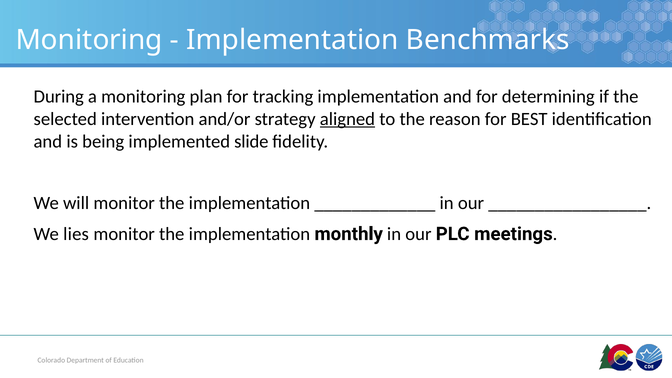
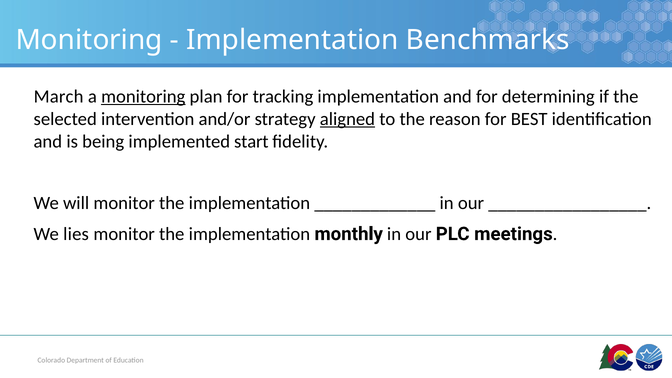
During: During -> March
monitoring at (143, 97) underline: none -> present
slide: slide -> start
